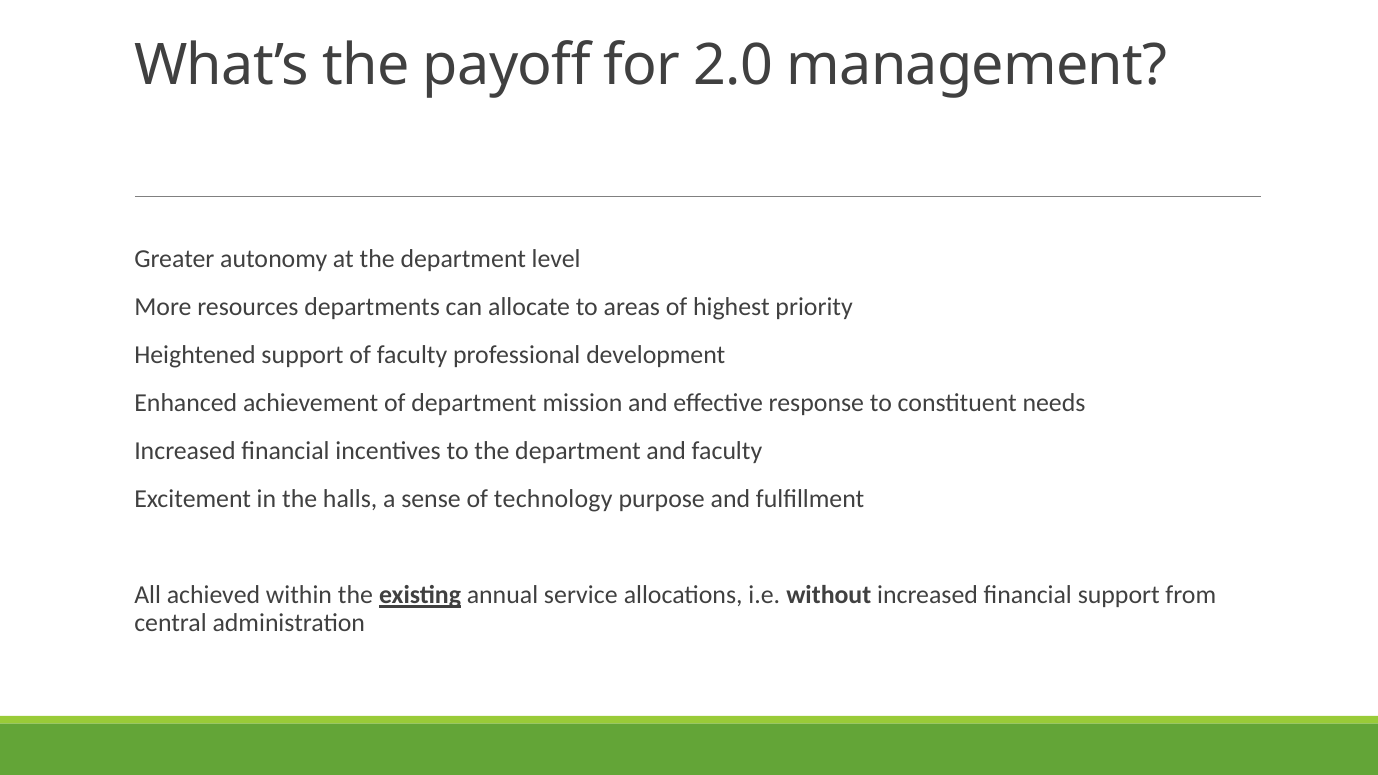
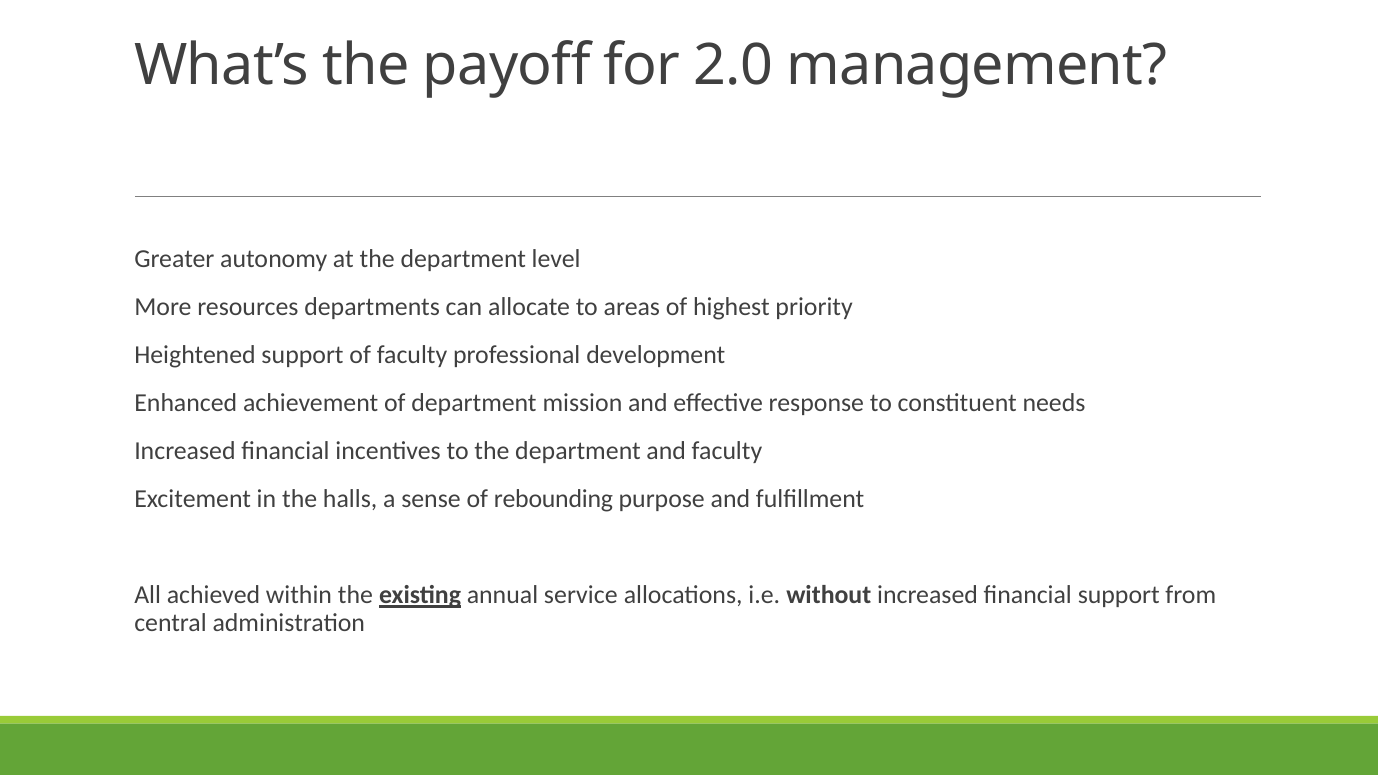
technology: technology -> rebounding
